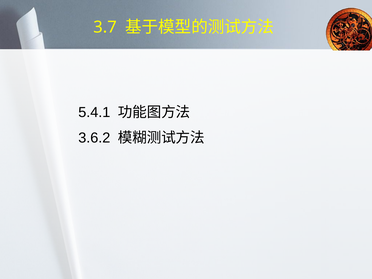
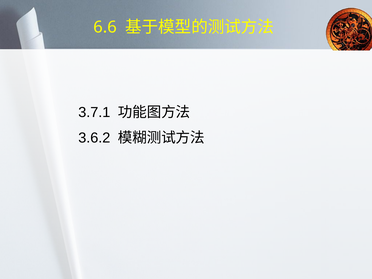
3.7: 3.7 -> 6.6
5.4.1: 5.4.1 -> 3.7.1
